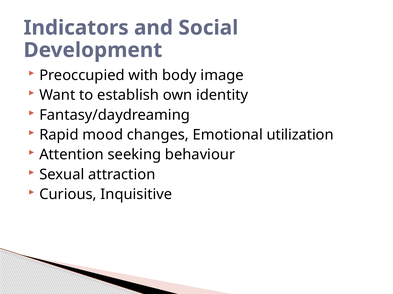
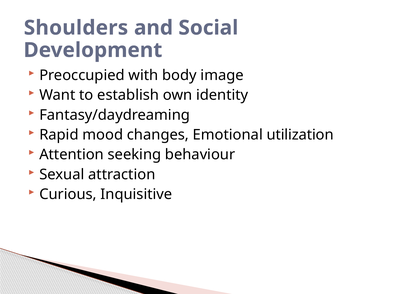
Indicators: Indicators -> Shoulders
